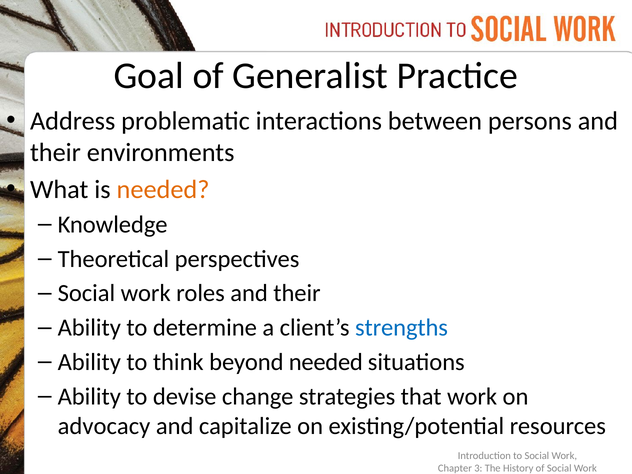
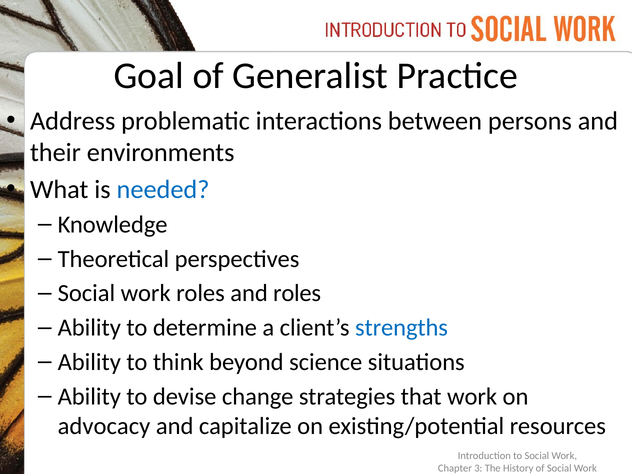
needed at (163, 189) colour: orange -> blue
roles and their: their -> roles
beyond needed: needed -> science
